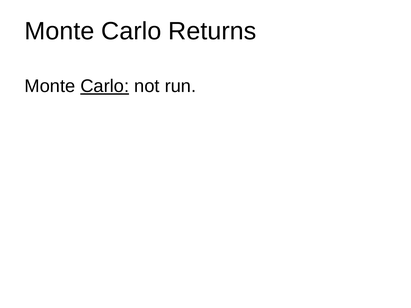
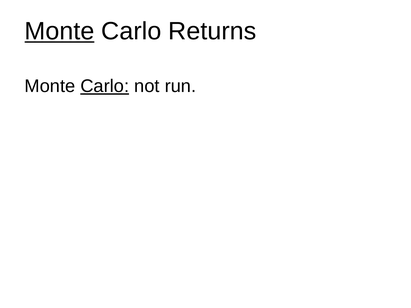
Monte at (59, 31) underline: none -> present
